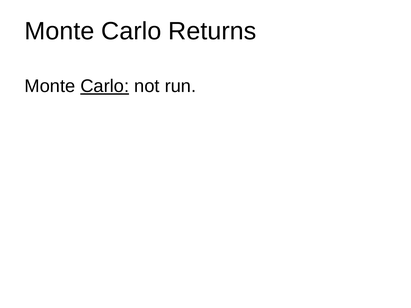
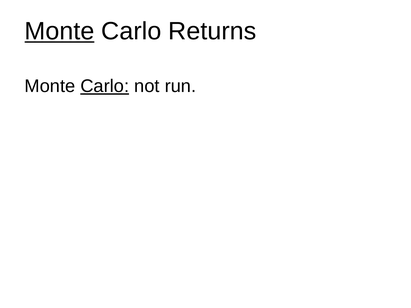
Monte at (59, 31) underline: none -> present
